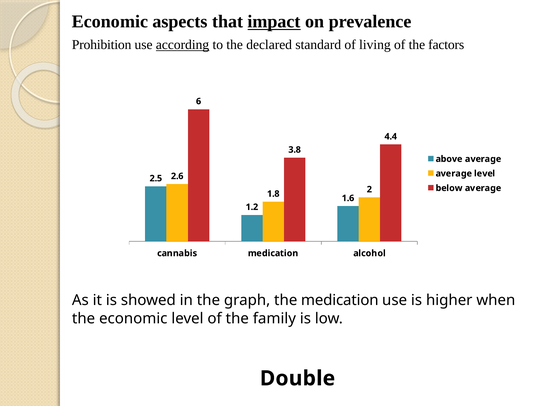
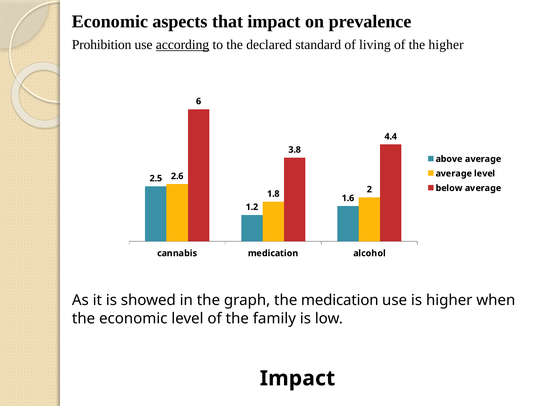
impact at (274, 22) underline: present -> none
the factors: factors -> higher
Double at (297, 378): Double -> Impact
